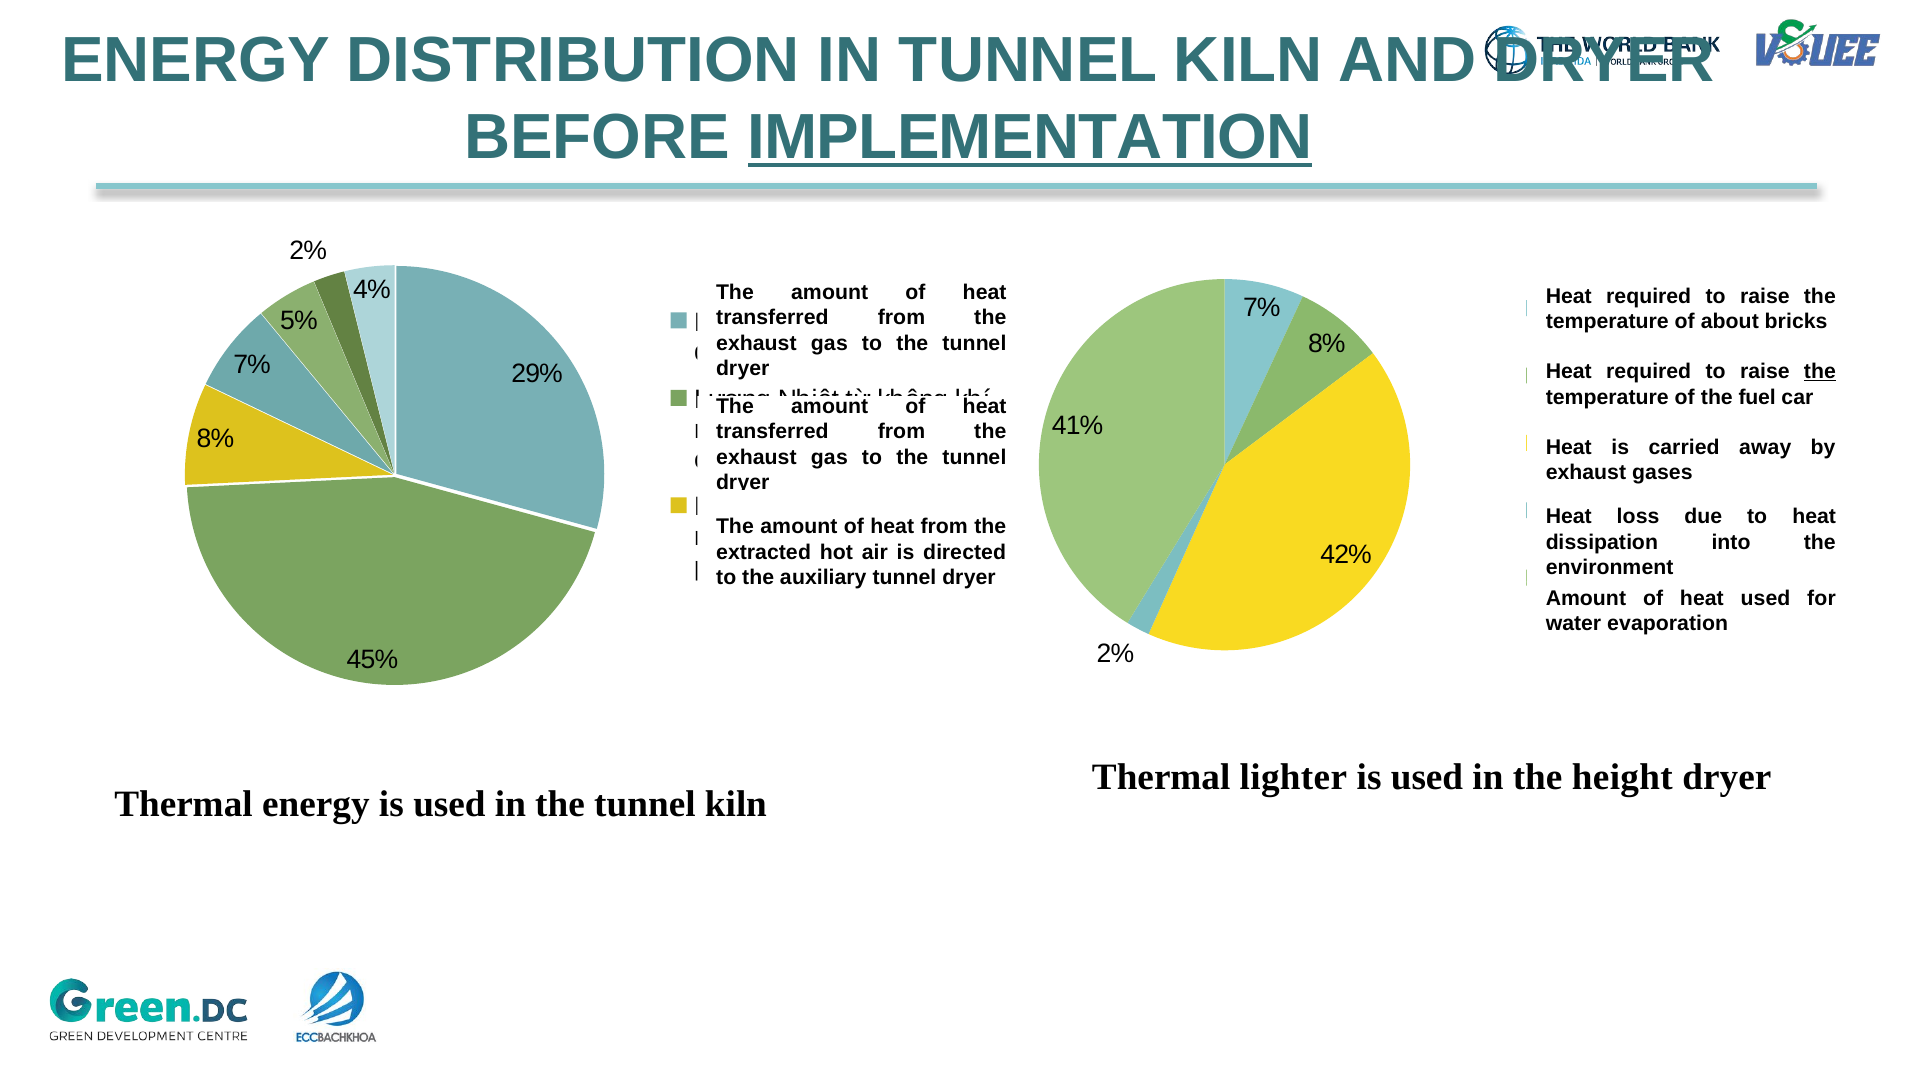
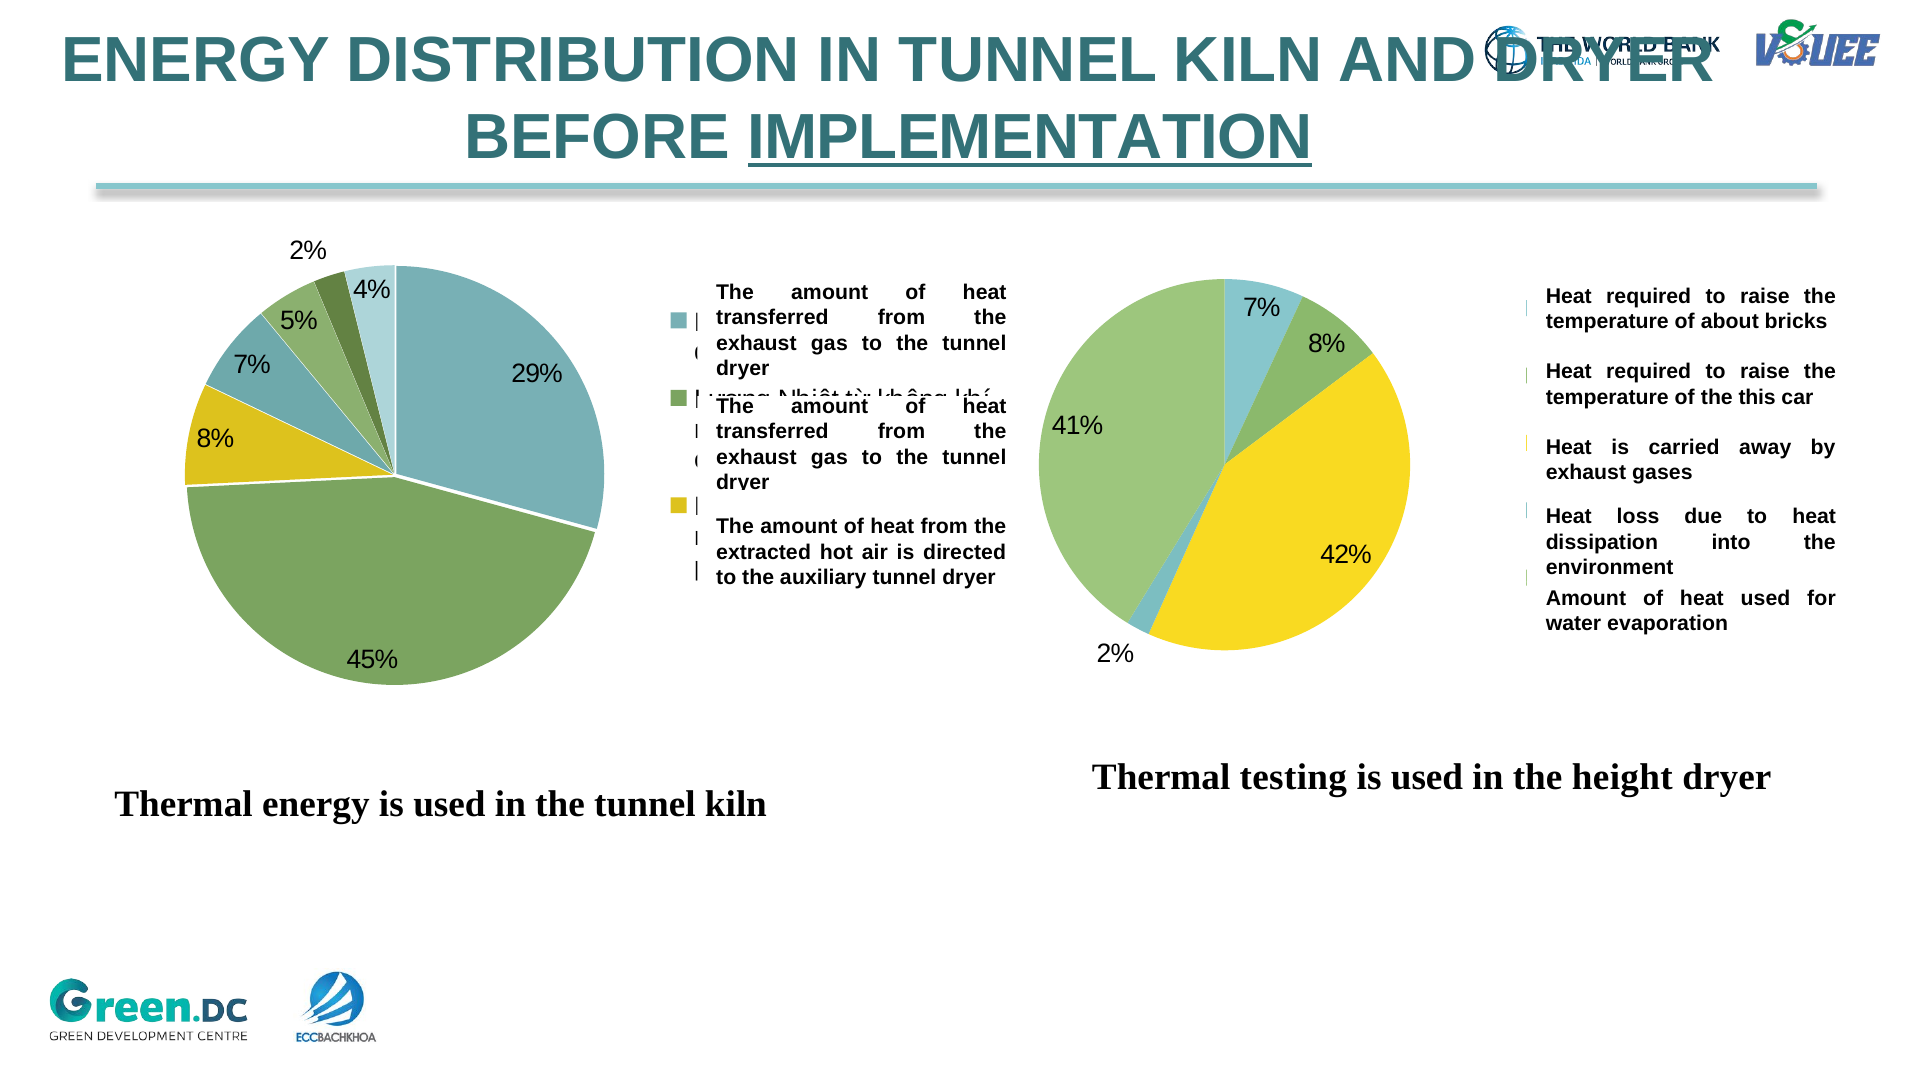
the at (1820, 372) underline: present -> none
fuel: fuel -> this
lighter: lighter -> testing
